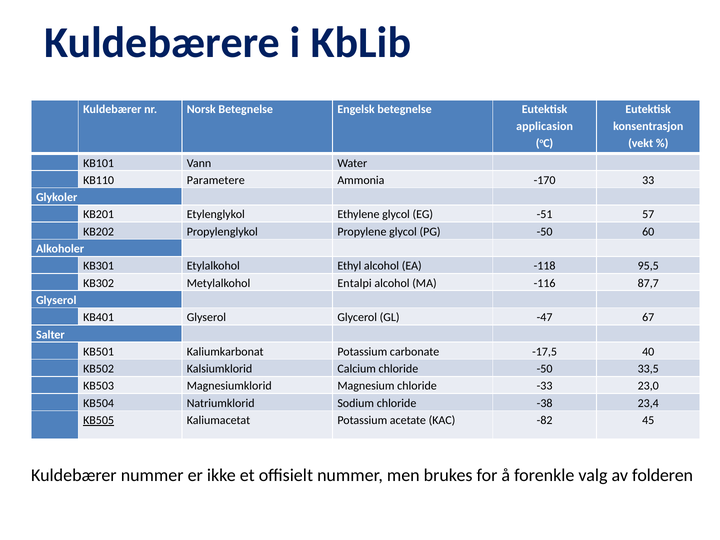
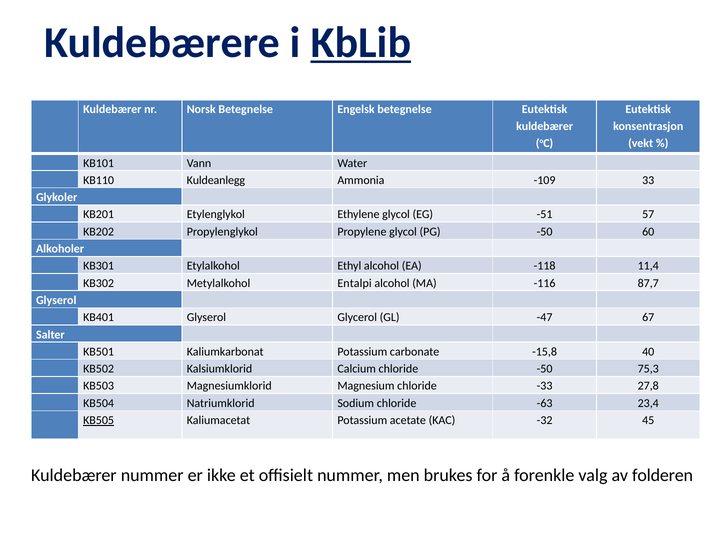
KbLib underline: none -> present
applicasion at (545, 126): applicasion -> kuldebærer
Parametere: Parametere -> Kuldeanlegg
-170: -170 -> -109
95,5: 95,5 -> 11,4
-17,5: -17,5 -> -15,8
33,5: 33,5 -> 75,3
23,0: 23,0 -> 27,8
-38: -38 -> -63
-82: -82 -> -32
